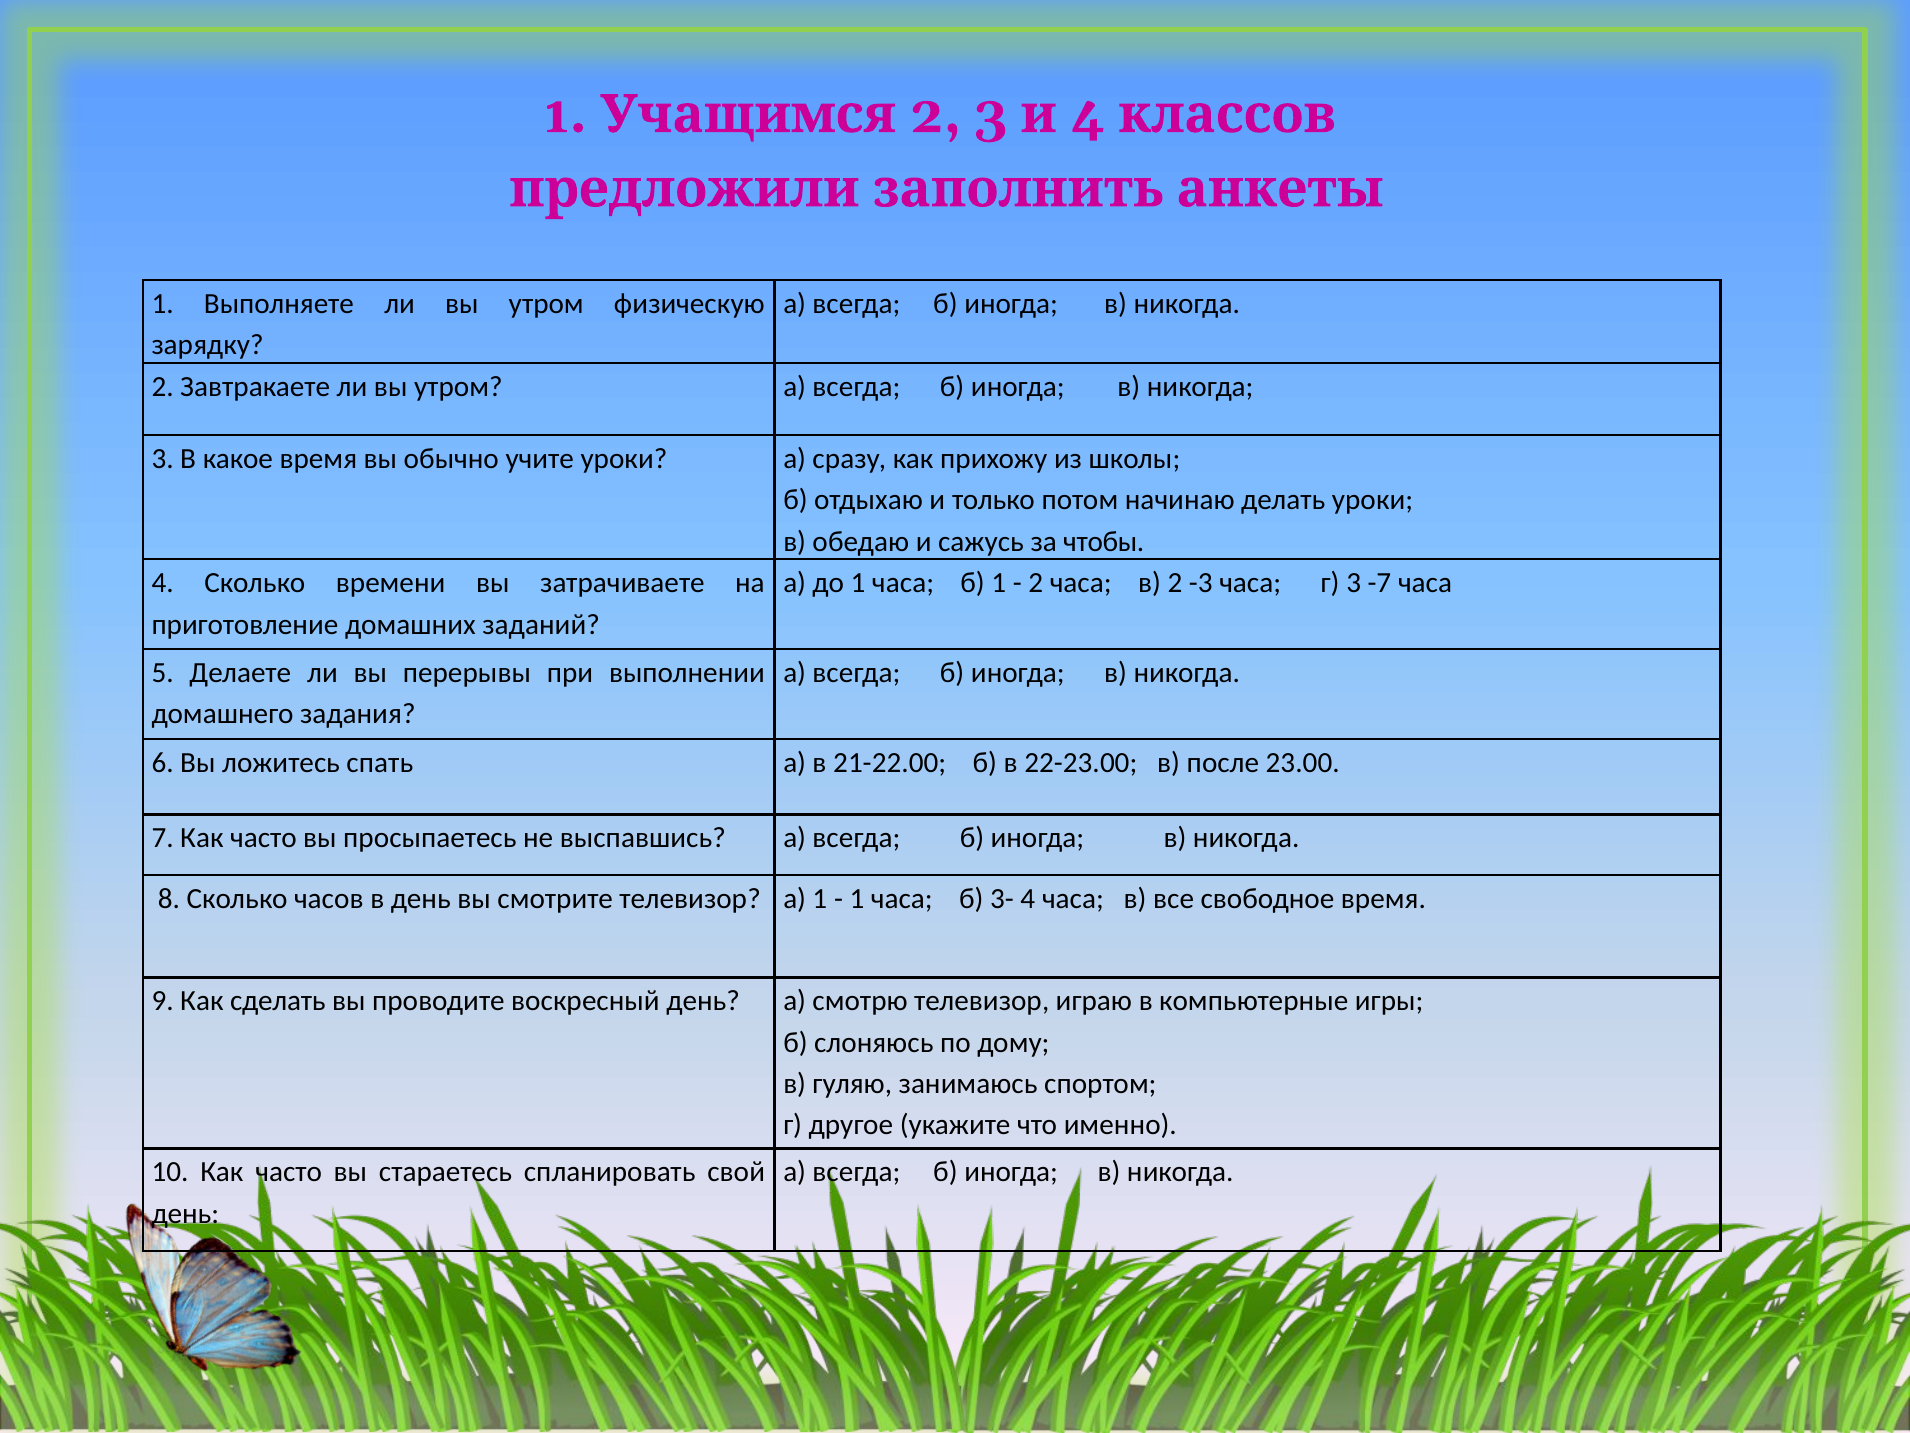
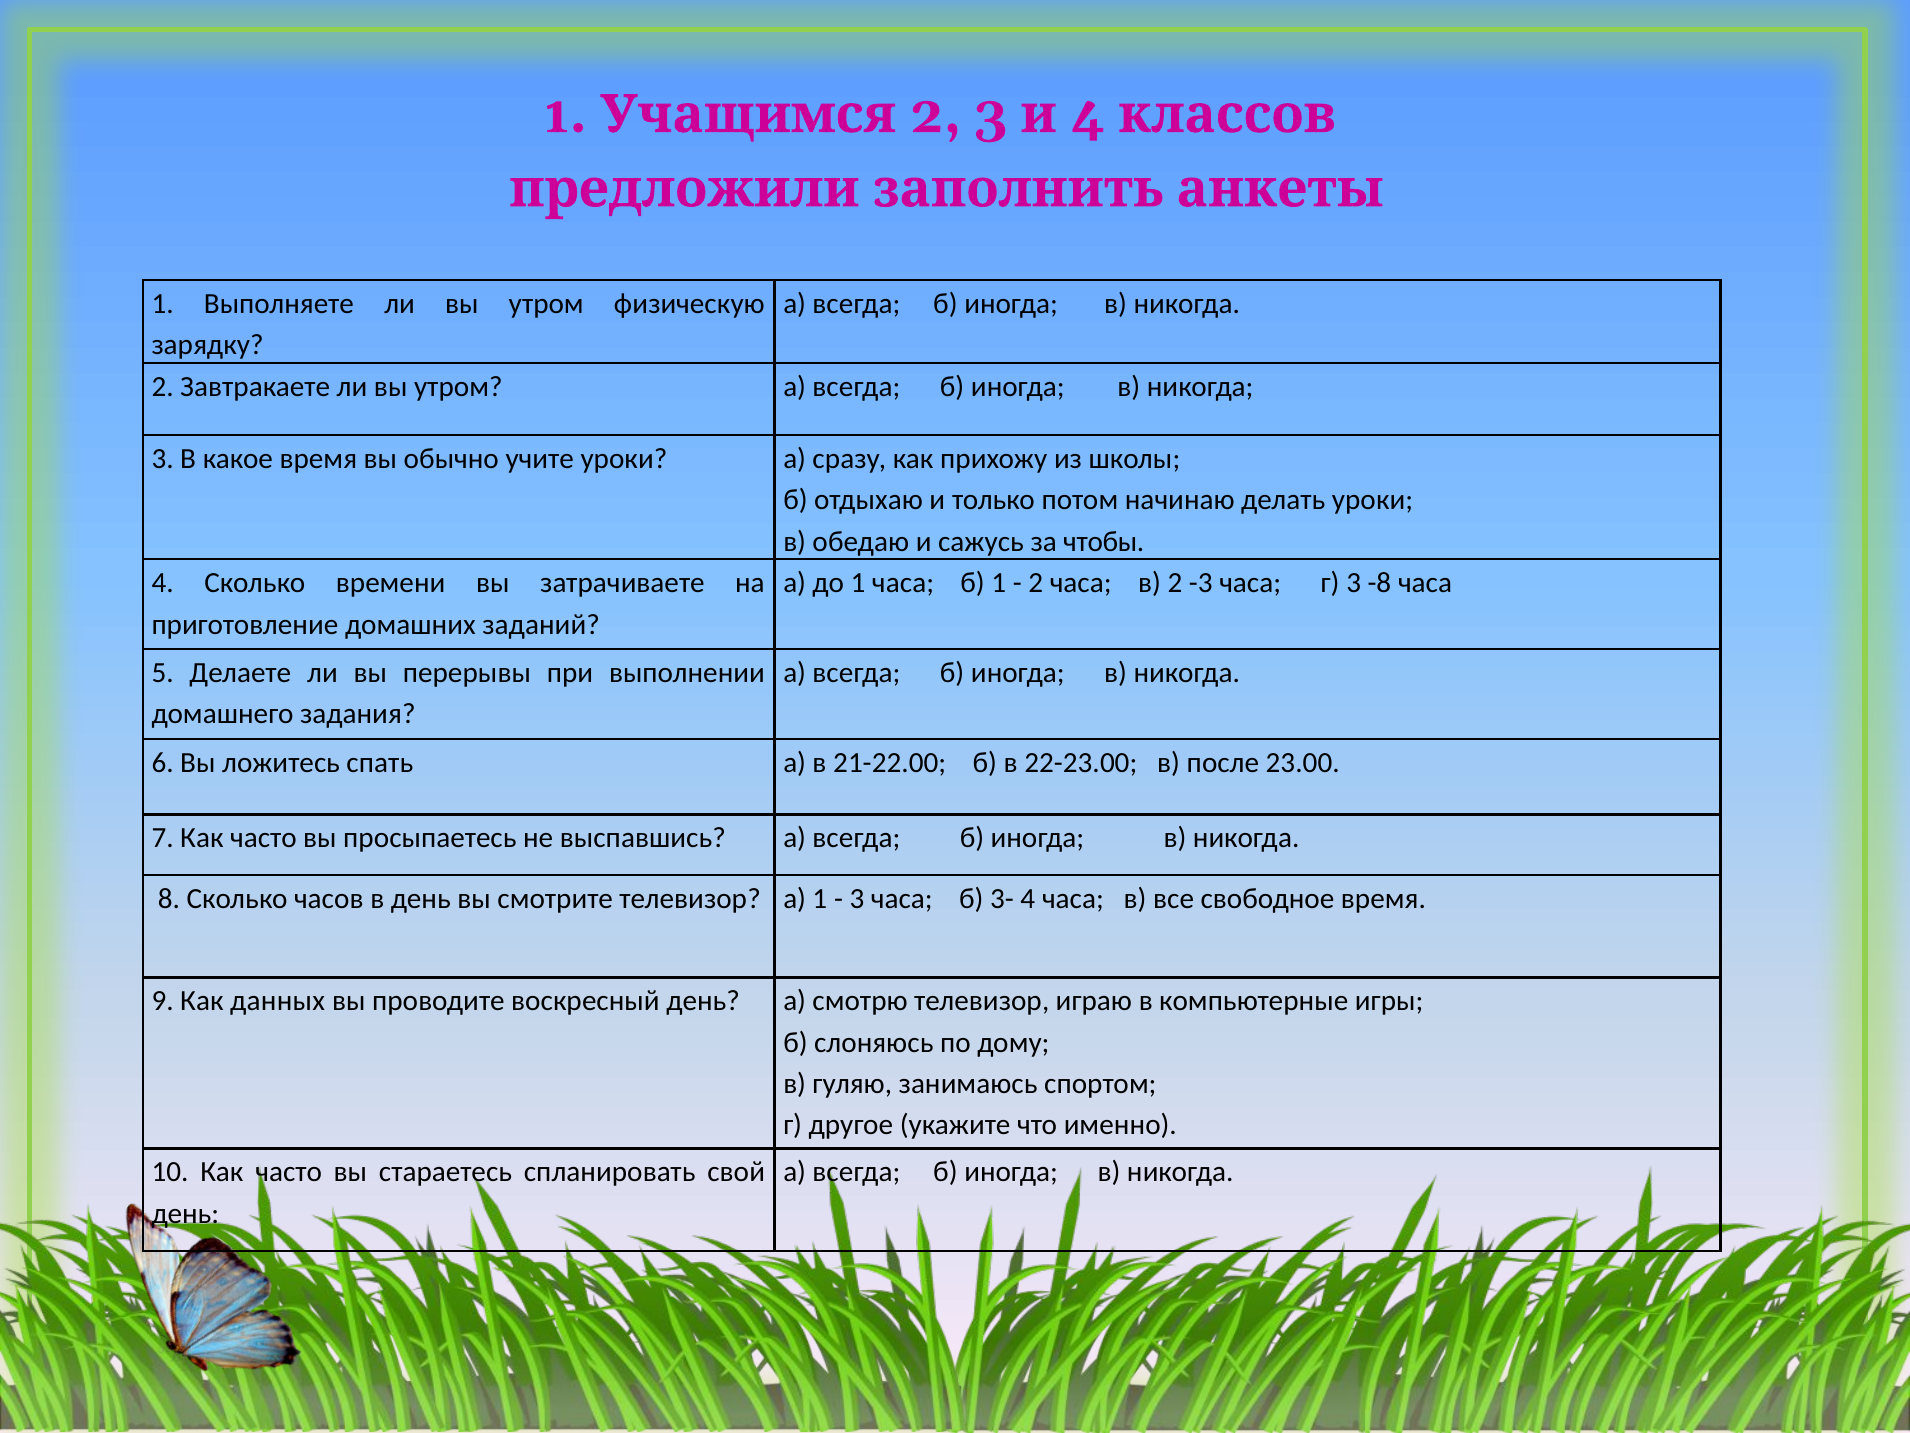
-7: -7 -> -8
1 at (857, 898): 1 -> 3
сделать: сделать -> данных
